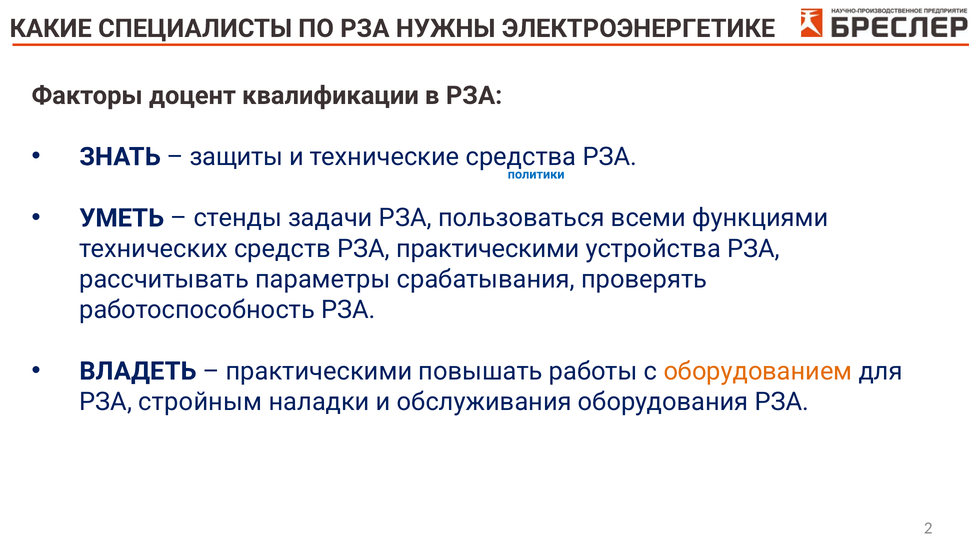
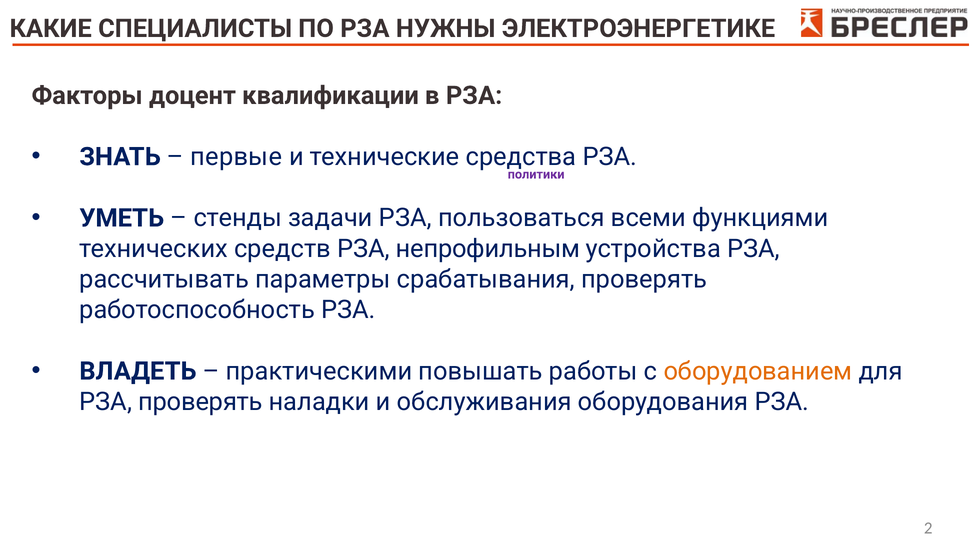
защиты: защиты -> первые
политики colour: blue -> purple
РЗА практическими: практическими -> непрофильным
РЗА стройным: стройным -> проверять
